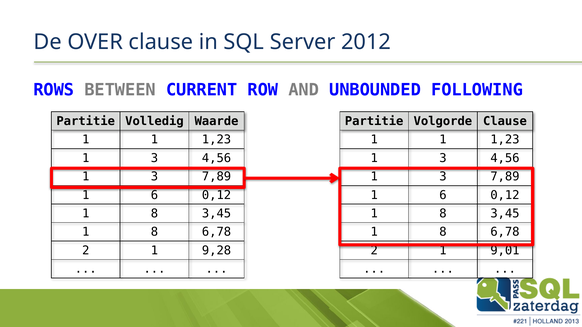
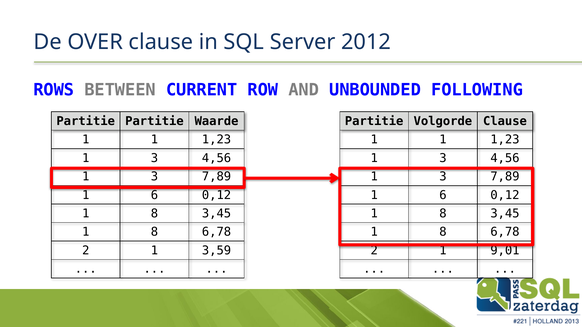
Partitie Volledig: Volledig -> Partitie
9,28: 9,28 -> 3,59
